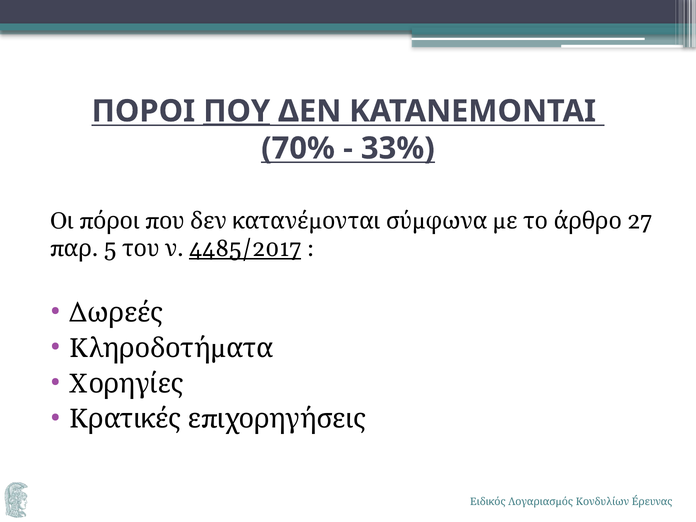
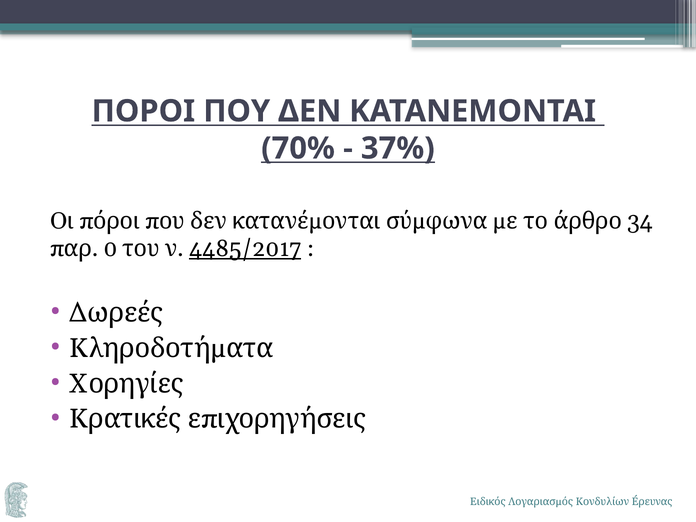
ΠΟΥ underline: present -> none
33%: 33% -> 37%
27: 27 -> 34
5: 5 -> 0
